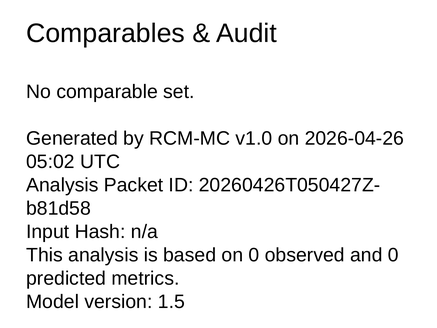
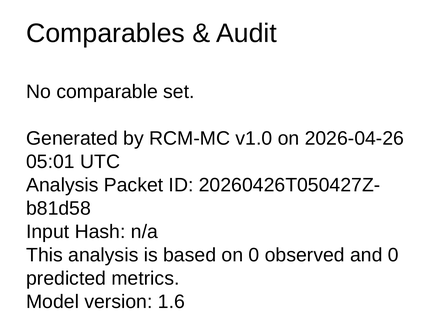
05:02: 05:02 -> 05:01
1.5: 1.5 -> 1.6
